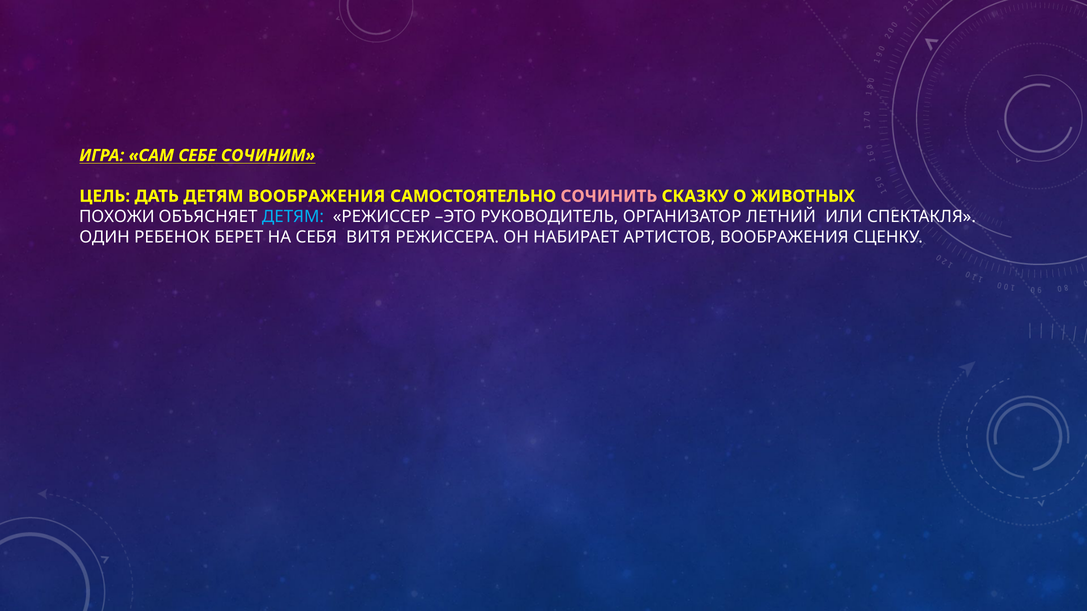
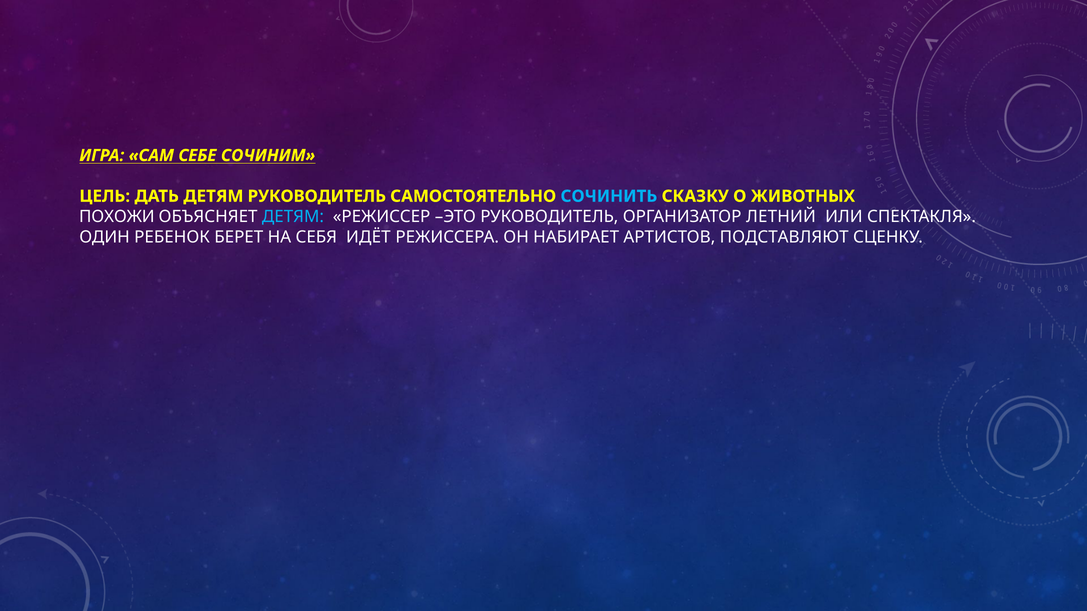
ДЕТЯМ ВООБРАЖЕНИЯ: ВООБРАЖЕНИЯ -> РУКОВОДИТЕЛЬ
СОЧИНИТЬ colour: pink -> light blue
ВИТЯ: ВИТЯ -> ИДЁТ
АРТИСТОВ ВООБРАЖЕНИЯ: ВООБРАЖЕНИЯ -> ПОДСТАВЛЯЮТ
